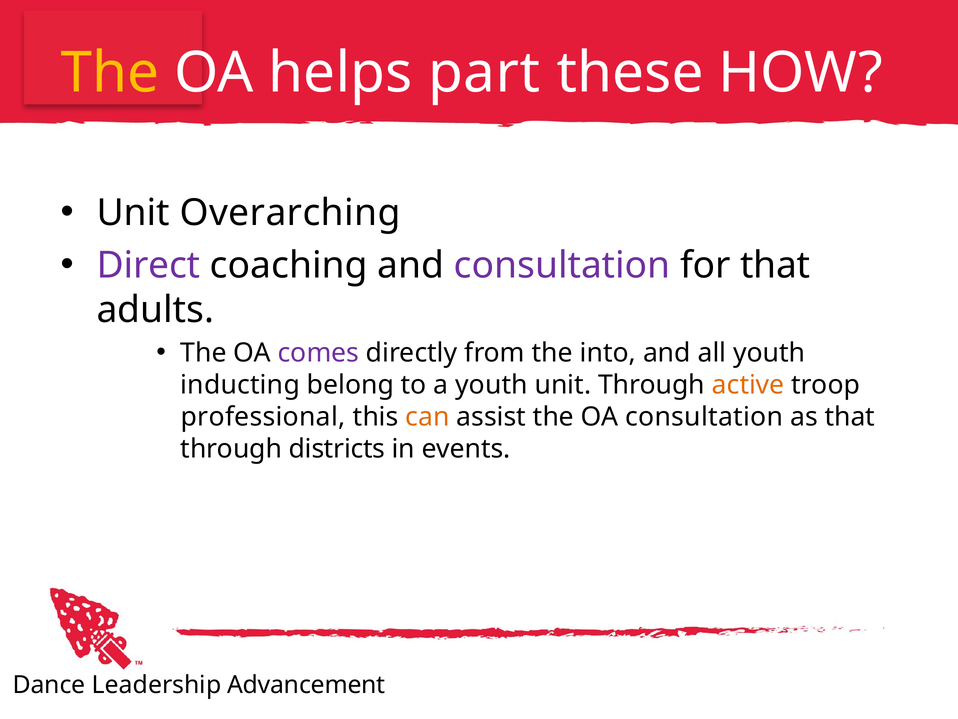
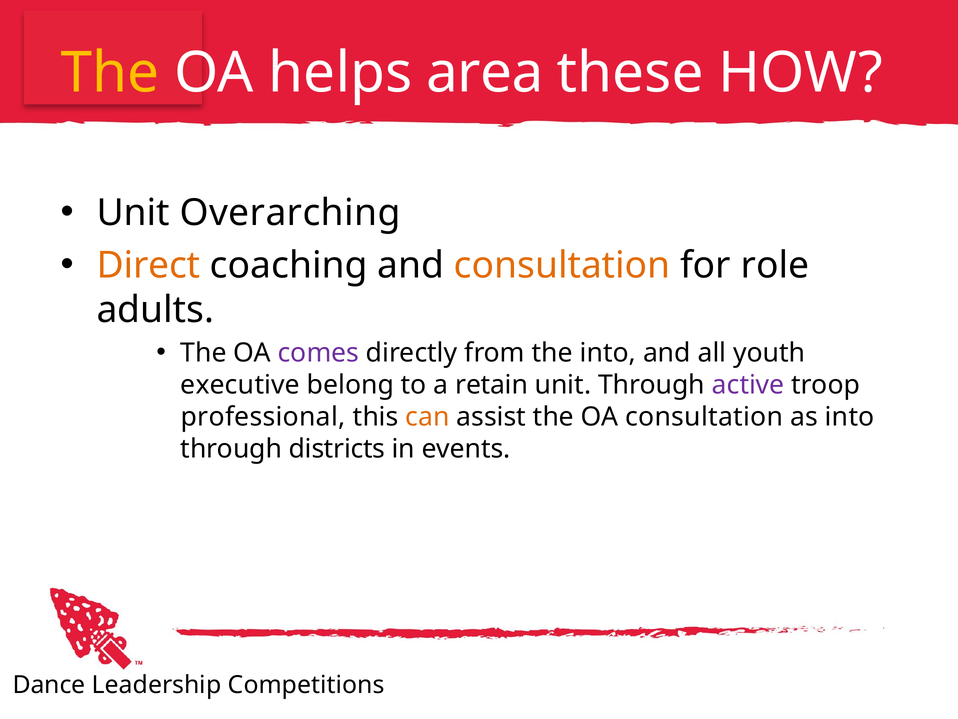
part: part -> area
Direct colour: purple -> orange
consultation at (562, 265) colour: purple -> orange
for that: that -> role
inducting: inducting -> executive
a youth: youth -> retain
active colour: orange -> purple
as that: that -> into
Advancement: Advancement -> Competitions
